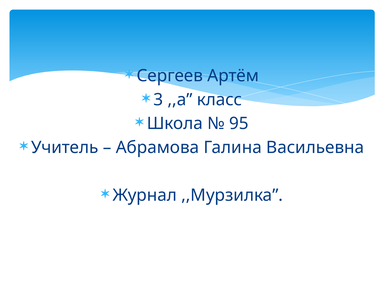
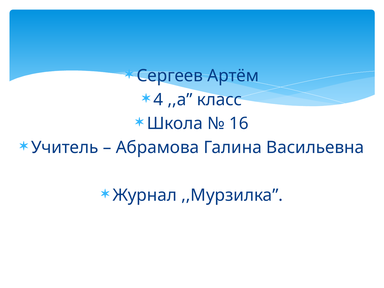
3: 3 -> 4
95: 95 -> 16
